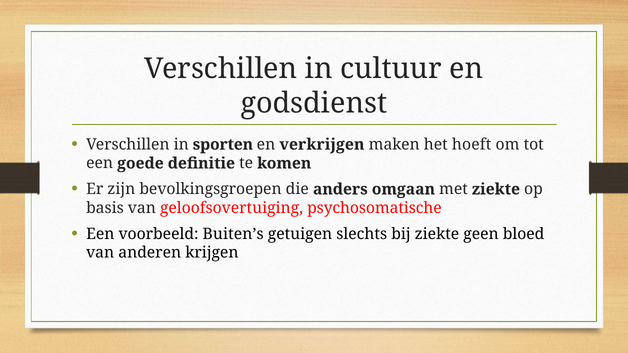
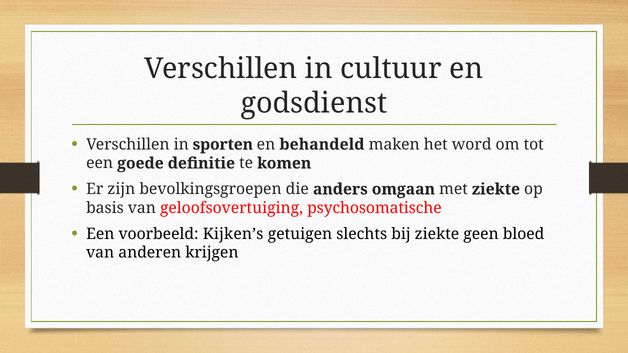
verkrijgen: verkrijgen -> behandeld
hoeft: hoeft -> word
Buiten’s: Buiten’s -> Kijken’s
